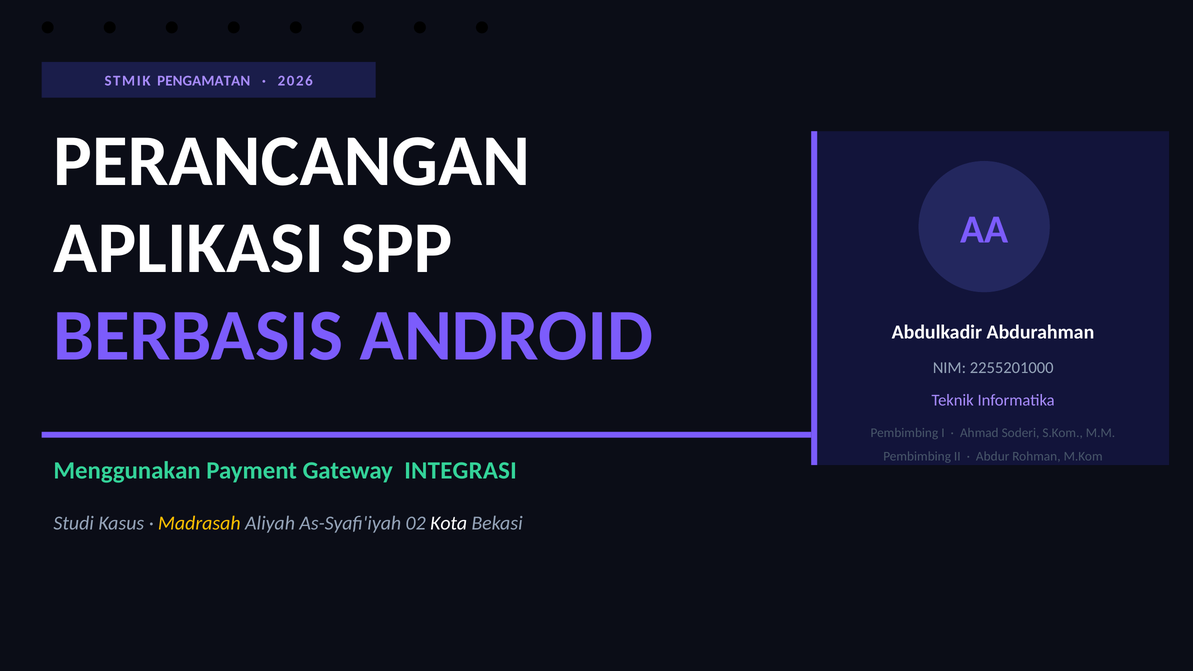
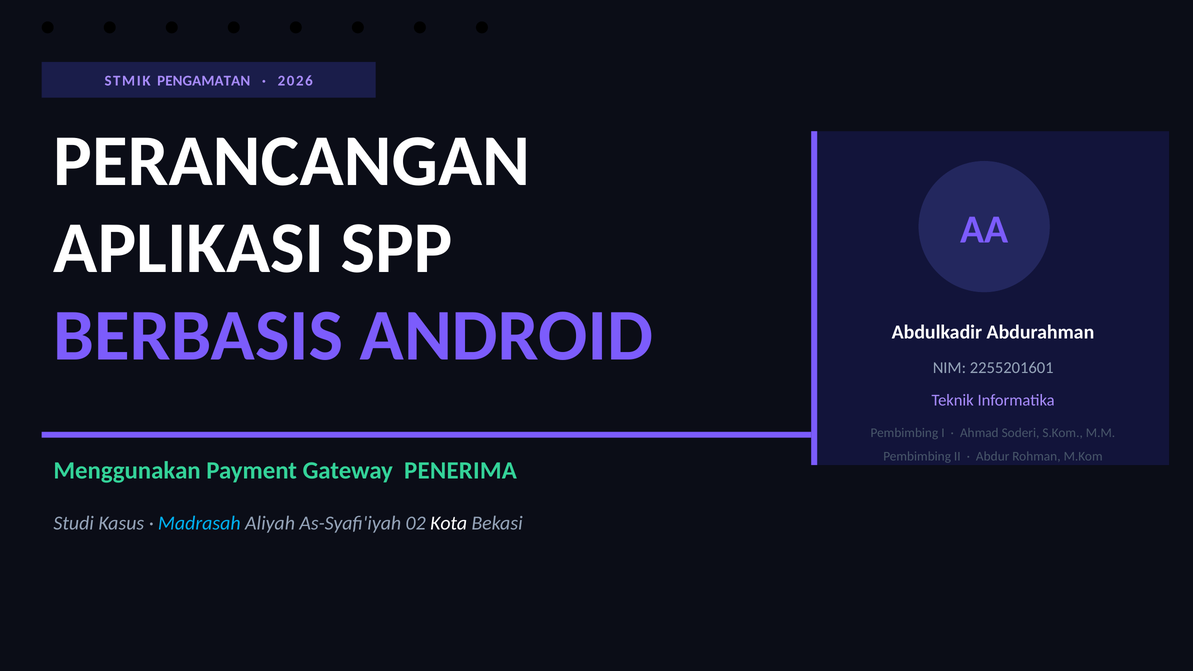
2255201000: 2255201000 -> 2255201601
INTEGRASI: INTEGRASI -> PENERIMA
Madrasah colour: yellow -> light blue
